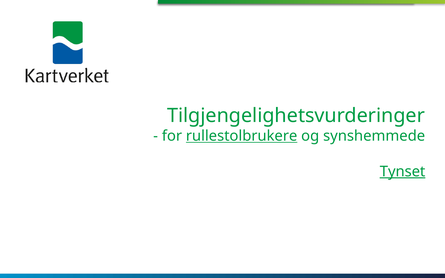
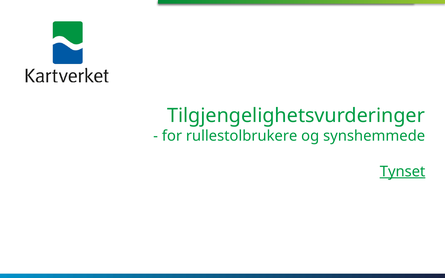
rullestolbrukere underline: present -> none
